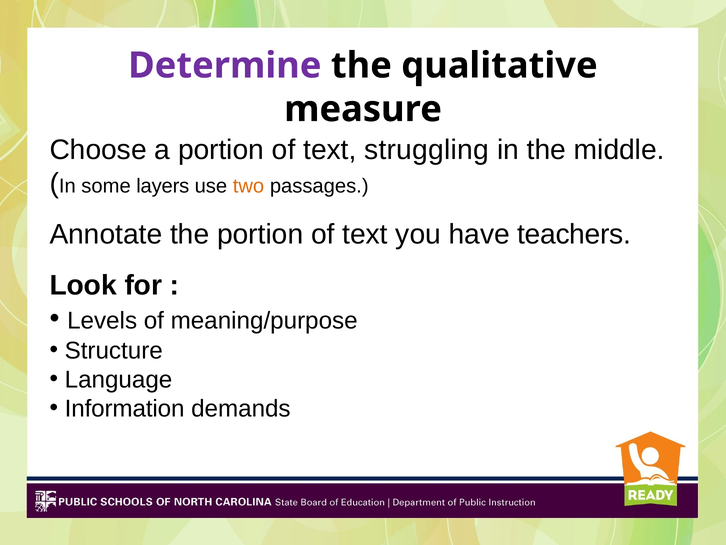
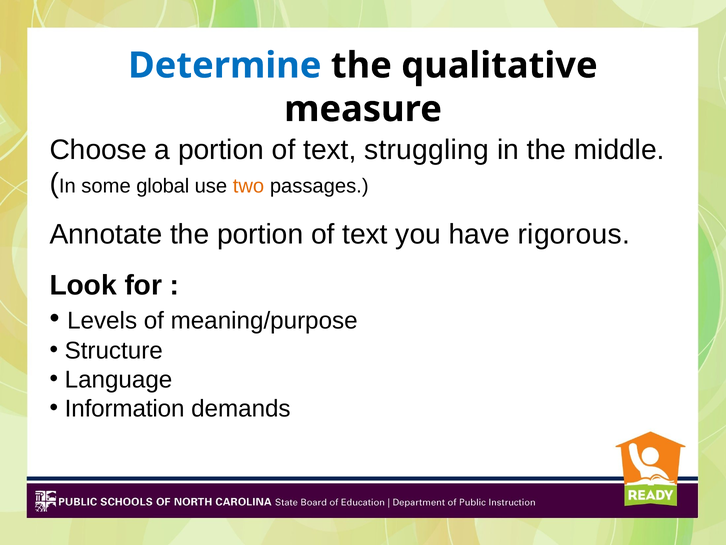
Determine colour: purple -> blue
layers: layers -> global
teachers: teachers -> rigorous
